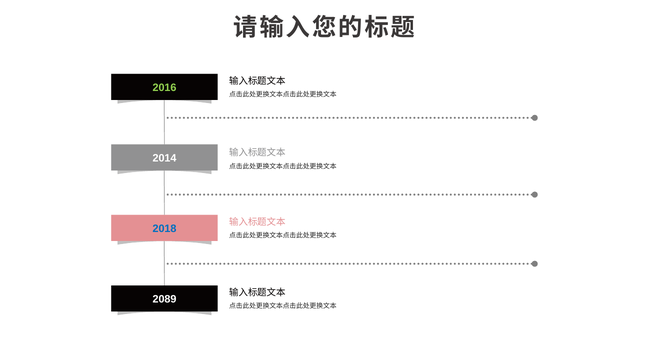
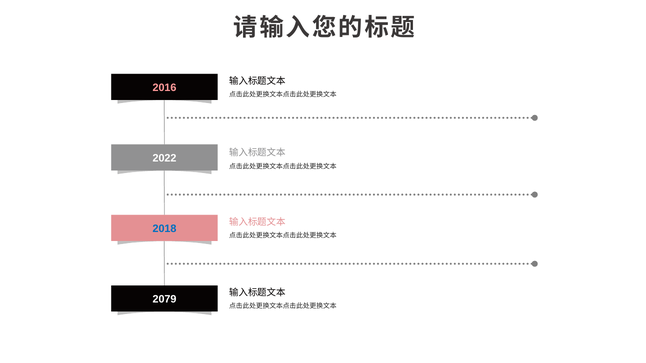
2016 colour: light green -> pink
2014: 2014 -> 2022
2089: 2089 -> 2079
